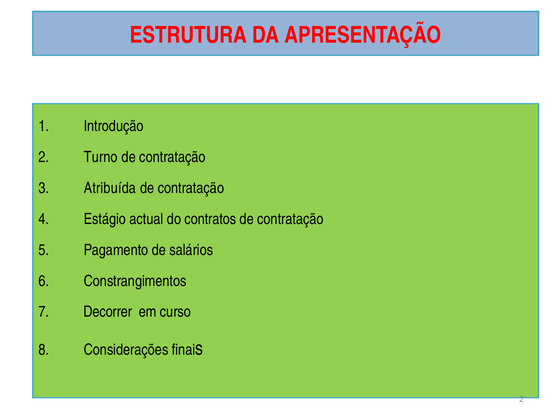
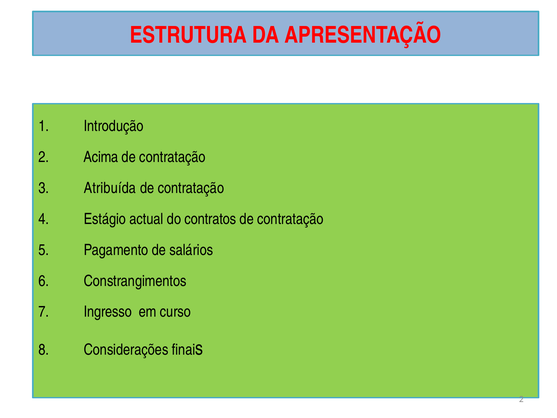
Turno: Turno -> Acima
Decorrer: Decorrer -> Ingresso
